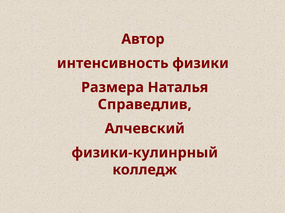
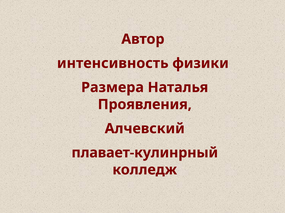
Справедлив: Справедлив -> Проявления
физики-кулинрный: физики-кулинрный -> плавает-кулинрный
